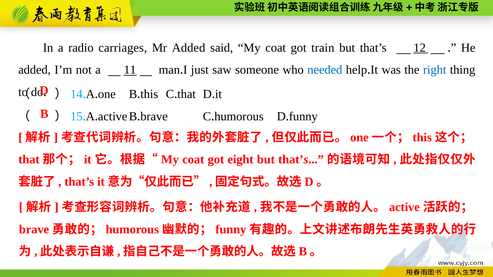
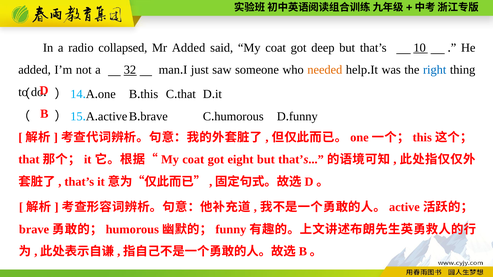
carriages: carriages -> collapsed
train: train -> deep
12: 12 -> 10
11: 11 -> 32
needed colour: blue -> orange
